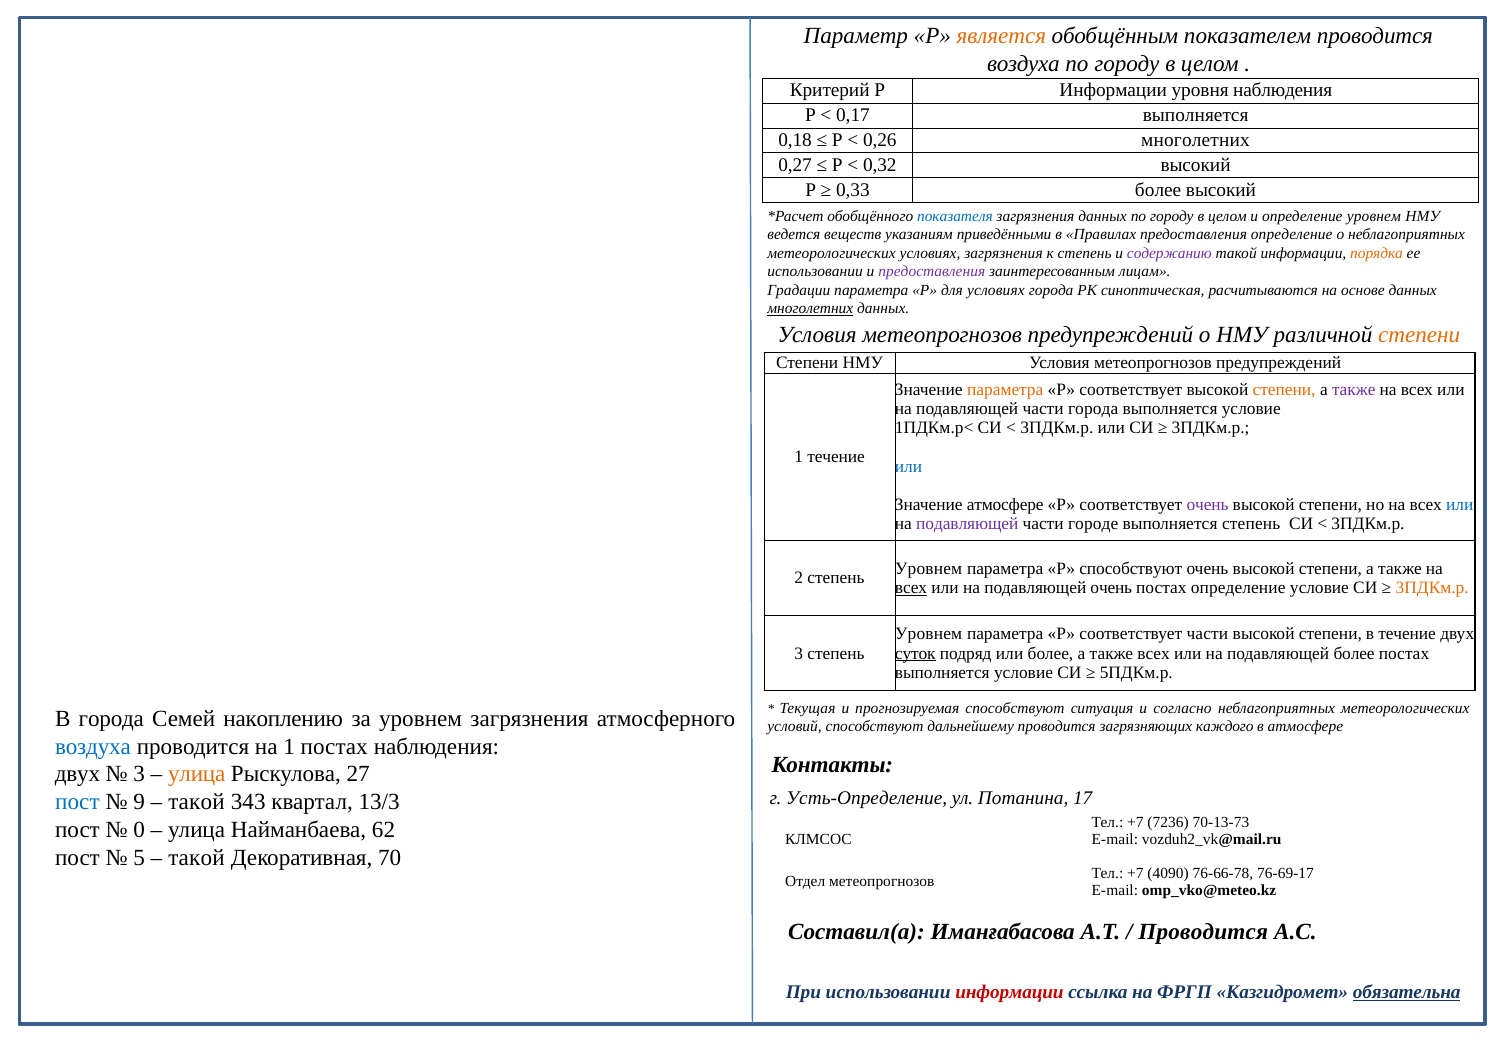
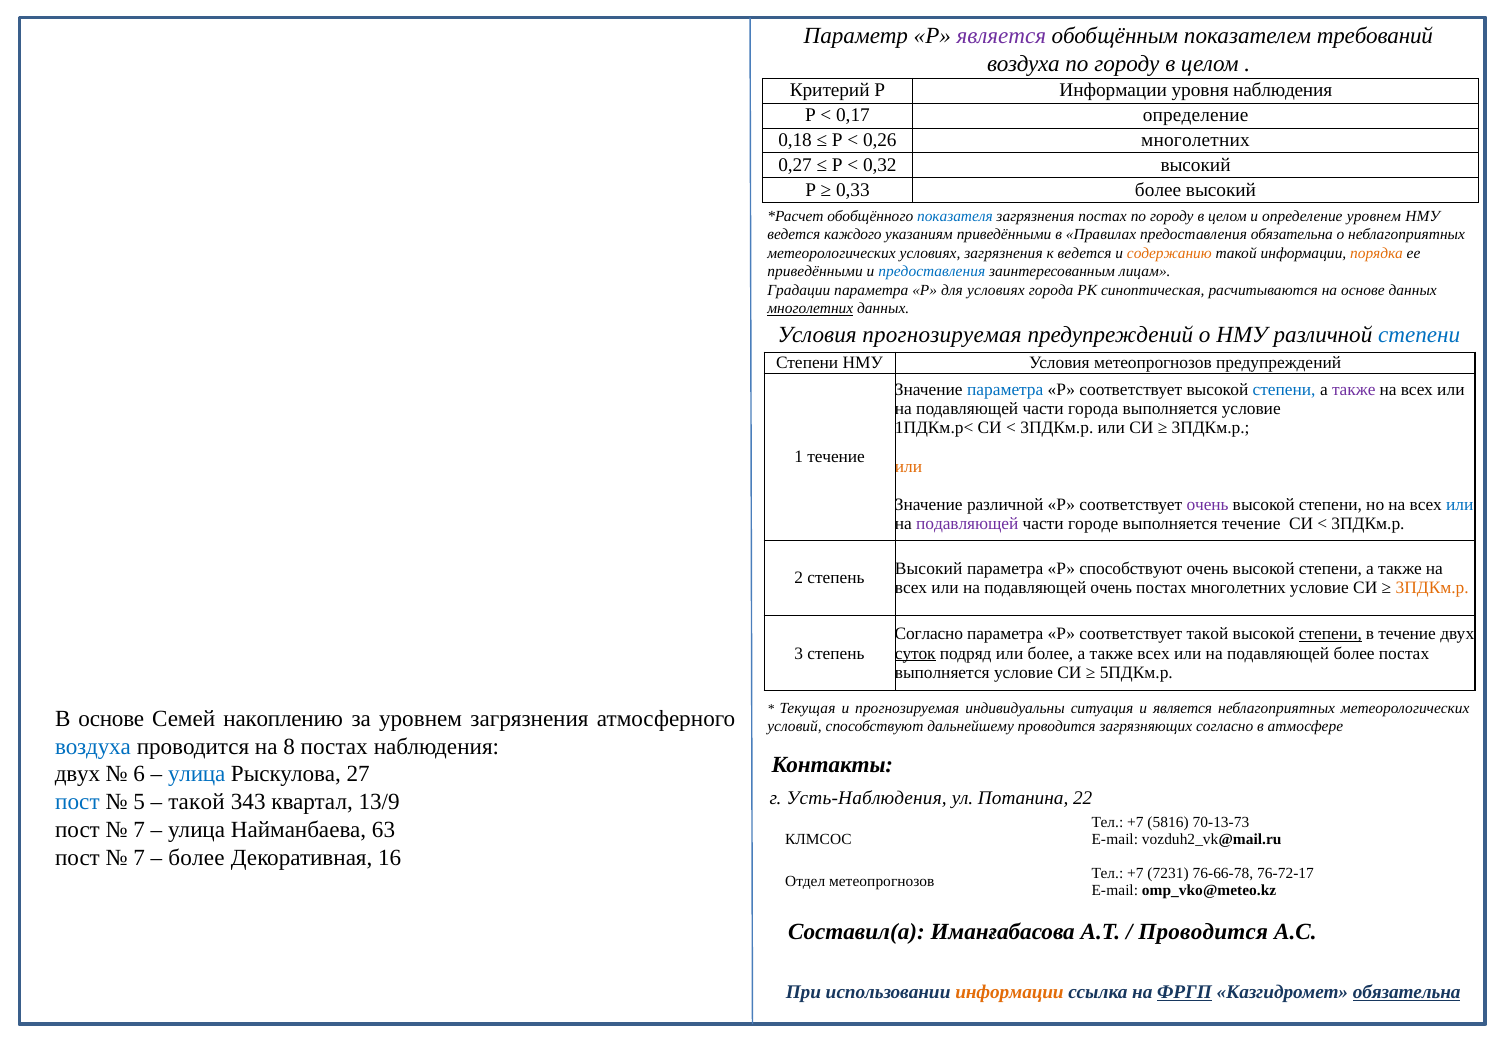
является at (1001, 36) colour: orange -> purple
показателем проводится: проводится -> требований
0,17 выполняется: выполняется -> определение
загрязнения данных: данных -> постах
веществ: веществ -> каждого
предоставления определение: определение -> обязательна
к степень: степень -> ведется
содержанию colour: purple -> orange
использовании at (815, 272): использовании -> приведёнными
предоставления at (932, 272) colour: purple -> blue
метеопрогнозов at (942, 335): метеопрогнозов -> прогнозируемая
степени at (1419, 335) colour: orange -> blue
параметра at (1005, 389) colour: orange -> blue
степени at (1284, 389) colour: orange -> blue
или at (909, 466) colour: blue -> orange
Значение атмосфере: атмосфере -> различной
выполняется степень: степень -> течение
Уровнем at (929, 568): Уровнем -> Высокий
всех at (911, 588) underline: present -> none
постах определение: определение -> многолетних
Уровнем at (929, 634): Уровнем -> Согласно
соответствует части: части -> такой
степени at (1330, 634) underline: none -> present
прогнозируемая способствуют: способствуют -> индивидуальны
и согласно: согласно -> является
В города: города -> основе
загрязняющих каждого: каждого -> согласно
на 1: 1 -> 8
3 at (139, 774): 3 -> 6
улица at (197, 774) colour: orange -> blue
Усть-Определение: Усть-Определение -> Усть-Наблюдения
17: 17 -> 22
9: 9 -> 5
13/3: 13/3 -> 13/9
7236: 7236 -> 5816
0 at (139, 830): 0 -> 7
62: 62 -> 63
5 at (139, 857): 5 -> 7
такой at (196, 857): такой -> более
70: 70 -> 16
4090: 4090 -> 7231
76-69-17: 76-69-17 -> 76-72-17
информации at (1010, 992) colour: red -> orange
ФРГП underline: none -> present
